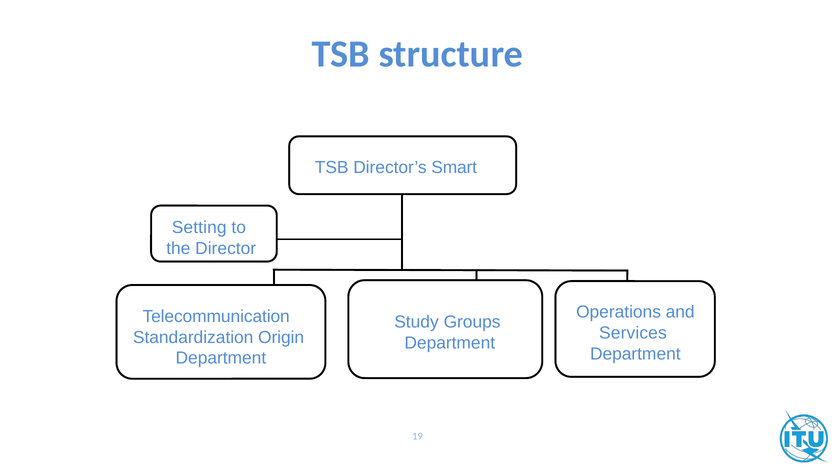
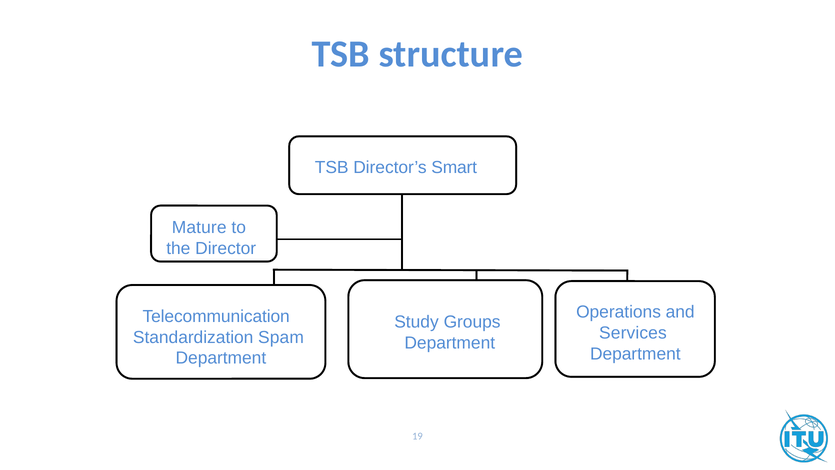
Setting: Setting -> Mature
Origin: Origin -> Spam
